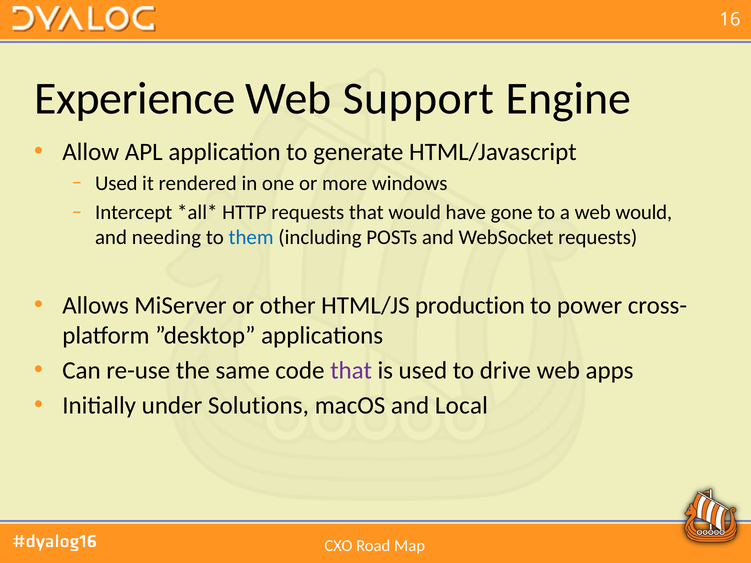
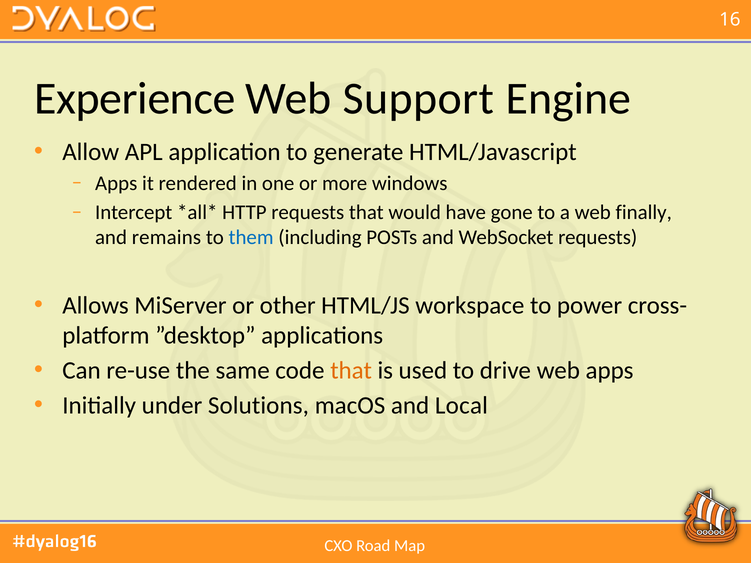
Used at (116, 183): Used -> Apps
web would: would -> finally
needing: needing -> remains
production: production -> workspace
that at (351, 371) colour: purple -> orange
